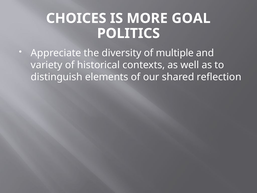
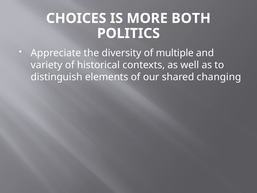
GOAL: GOAL -> BOTH
reflection: reflection -> changing
